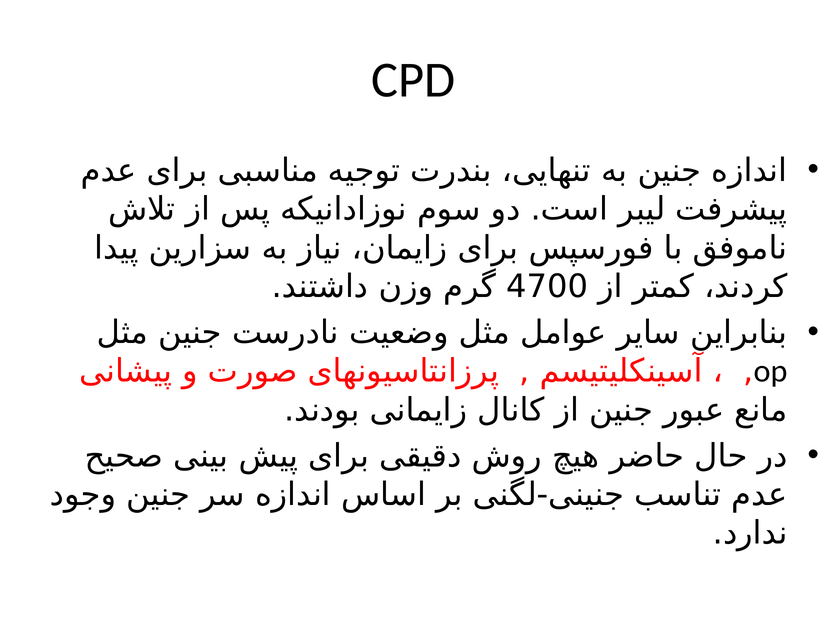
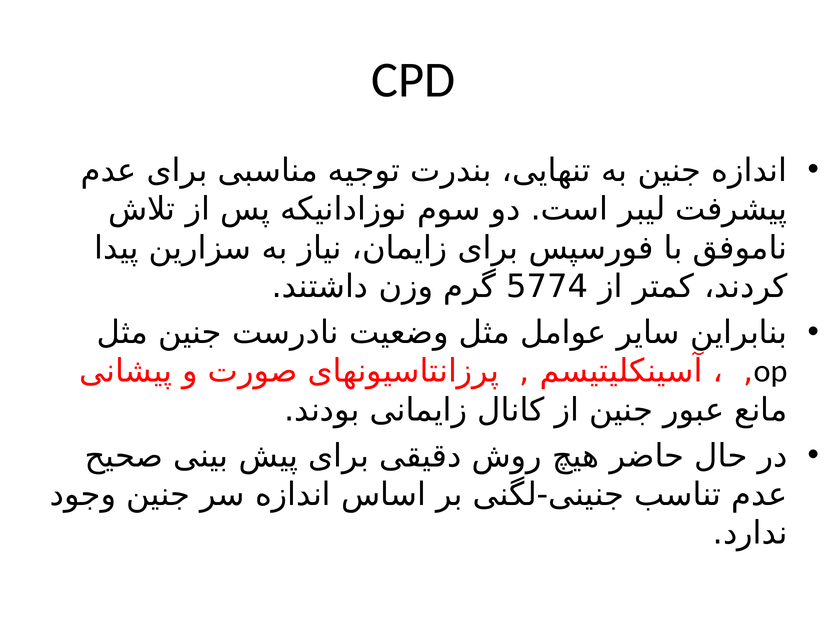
4700: 4700 -> 5774
